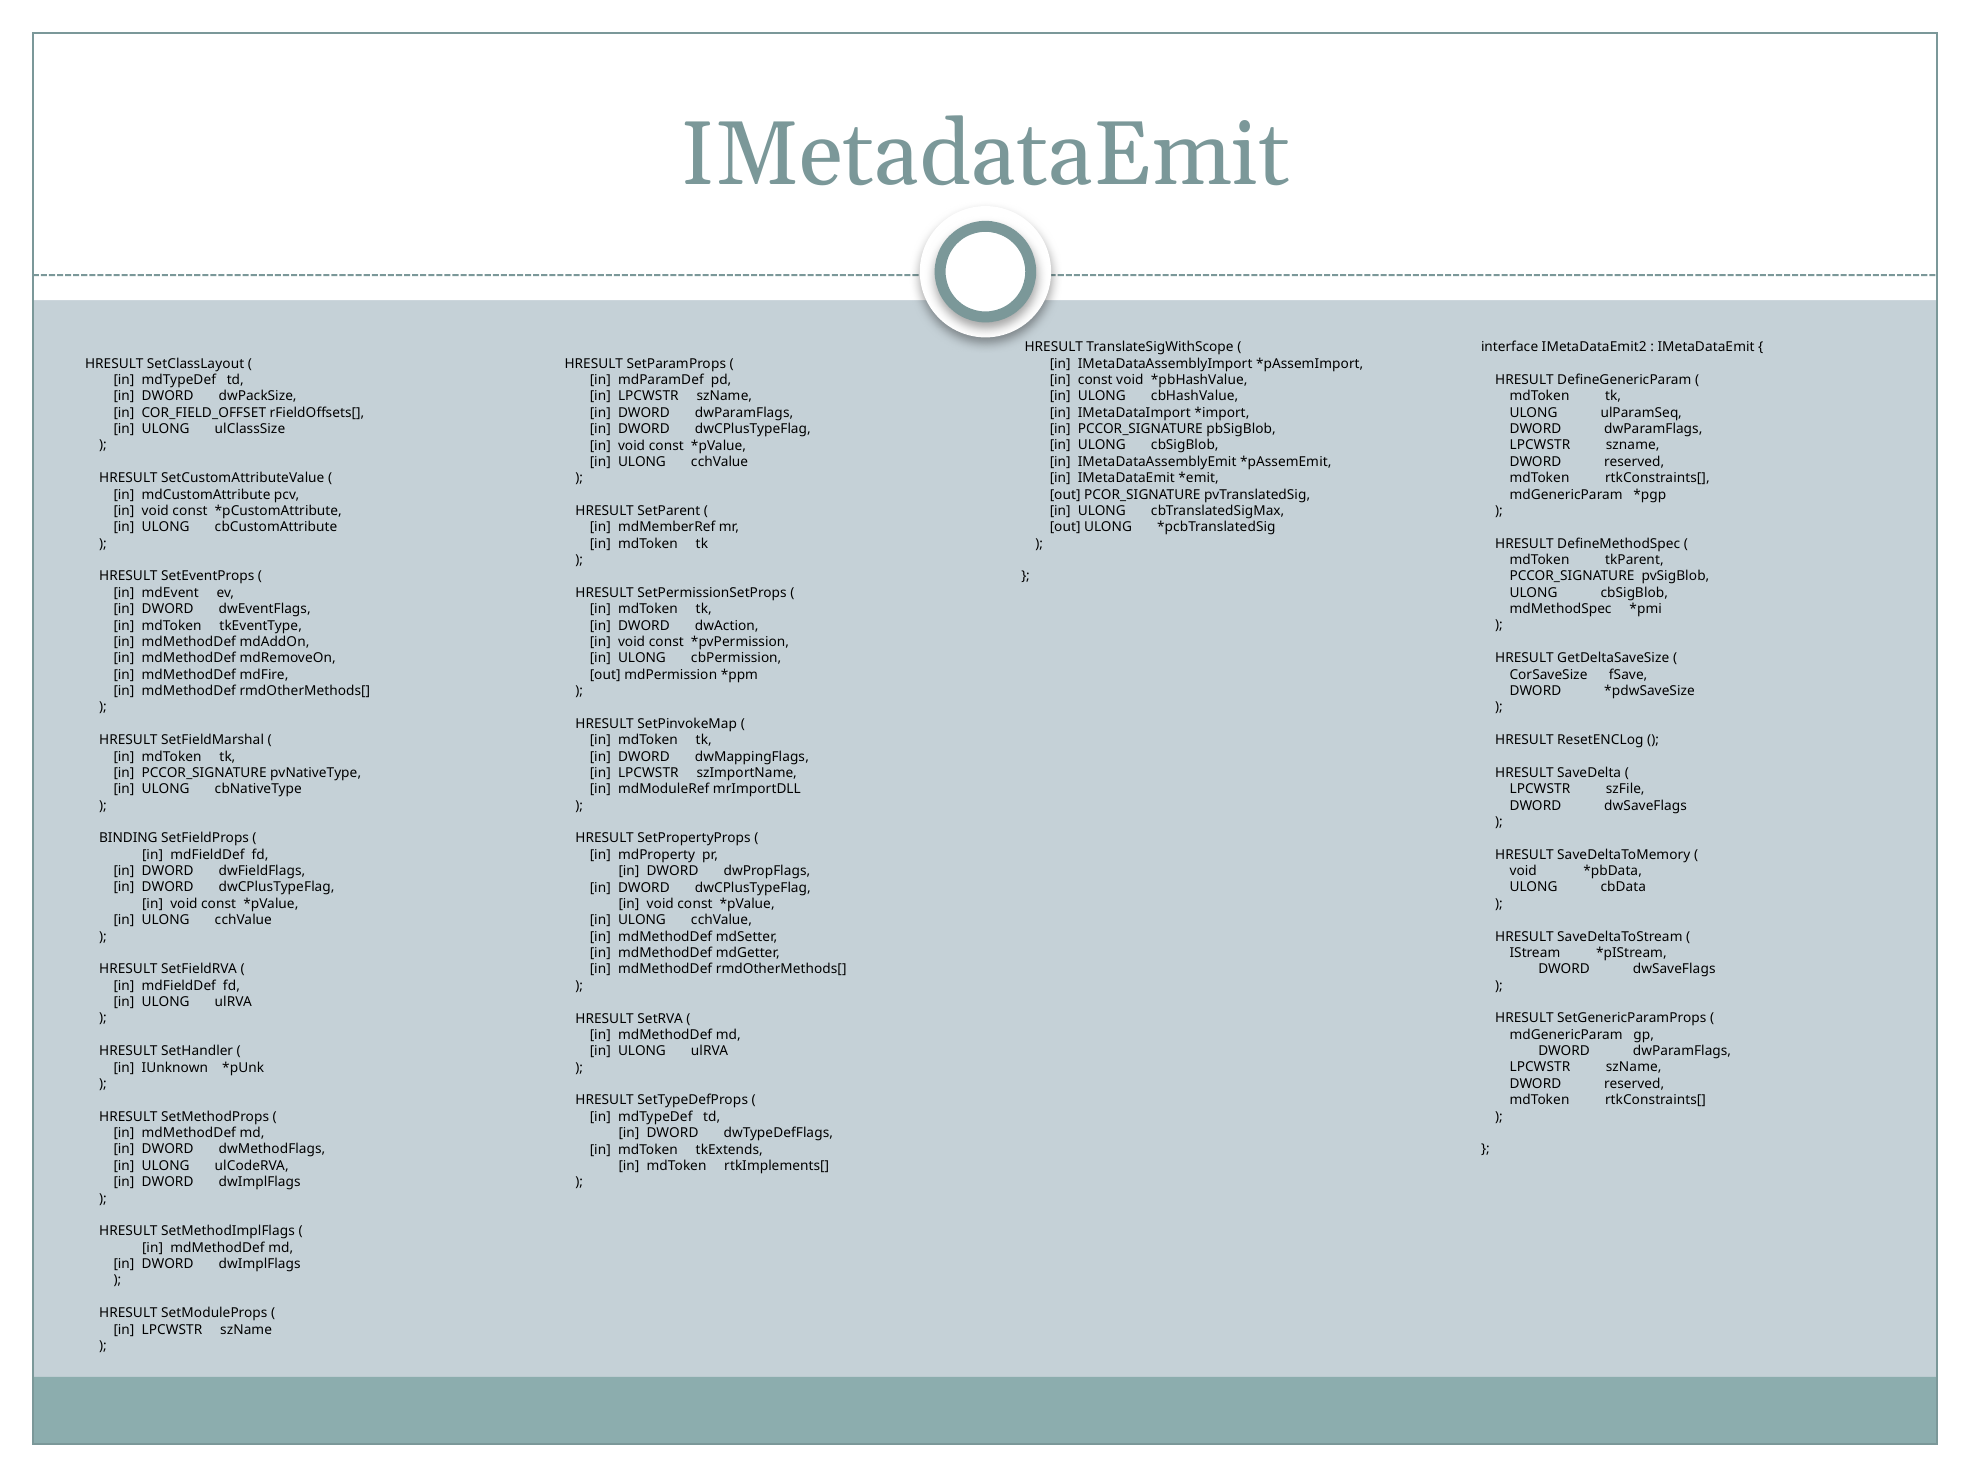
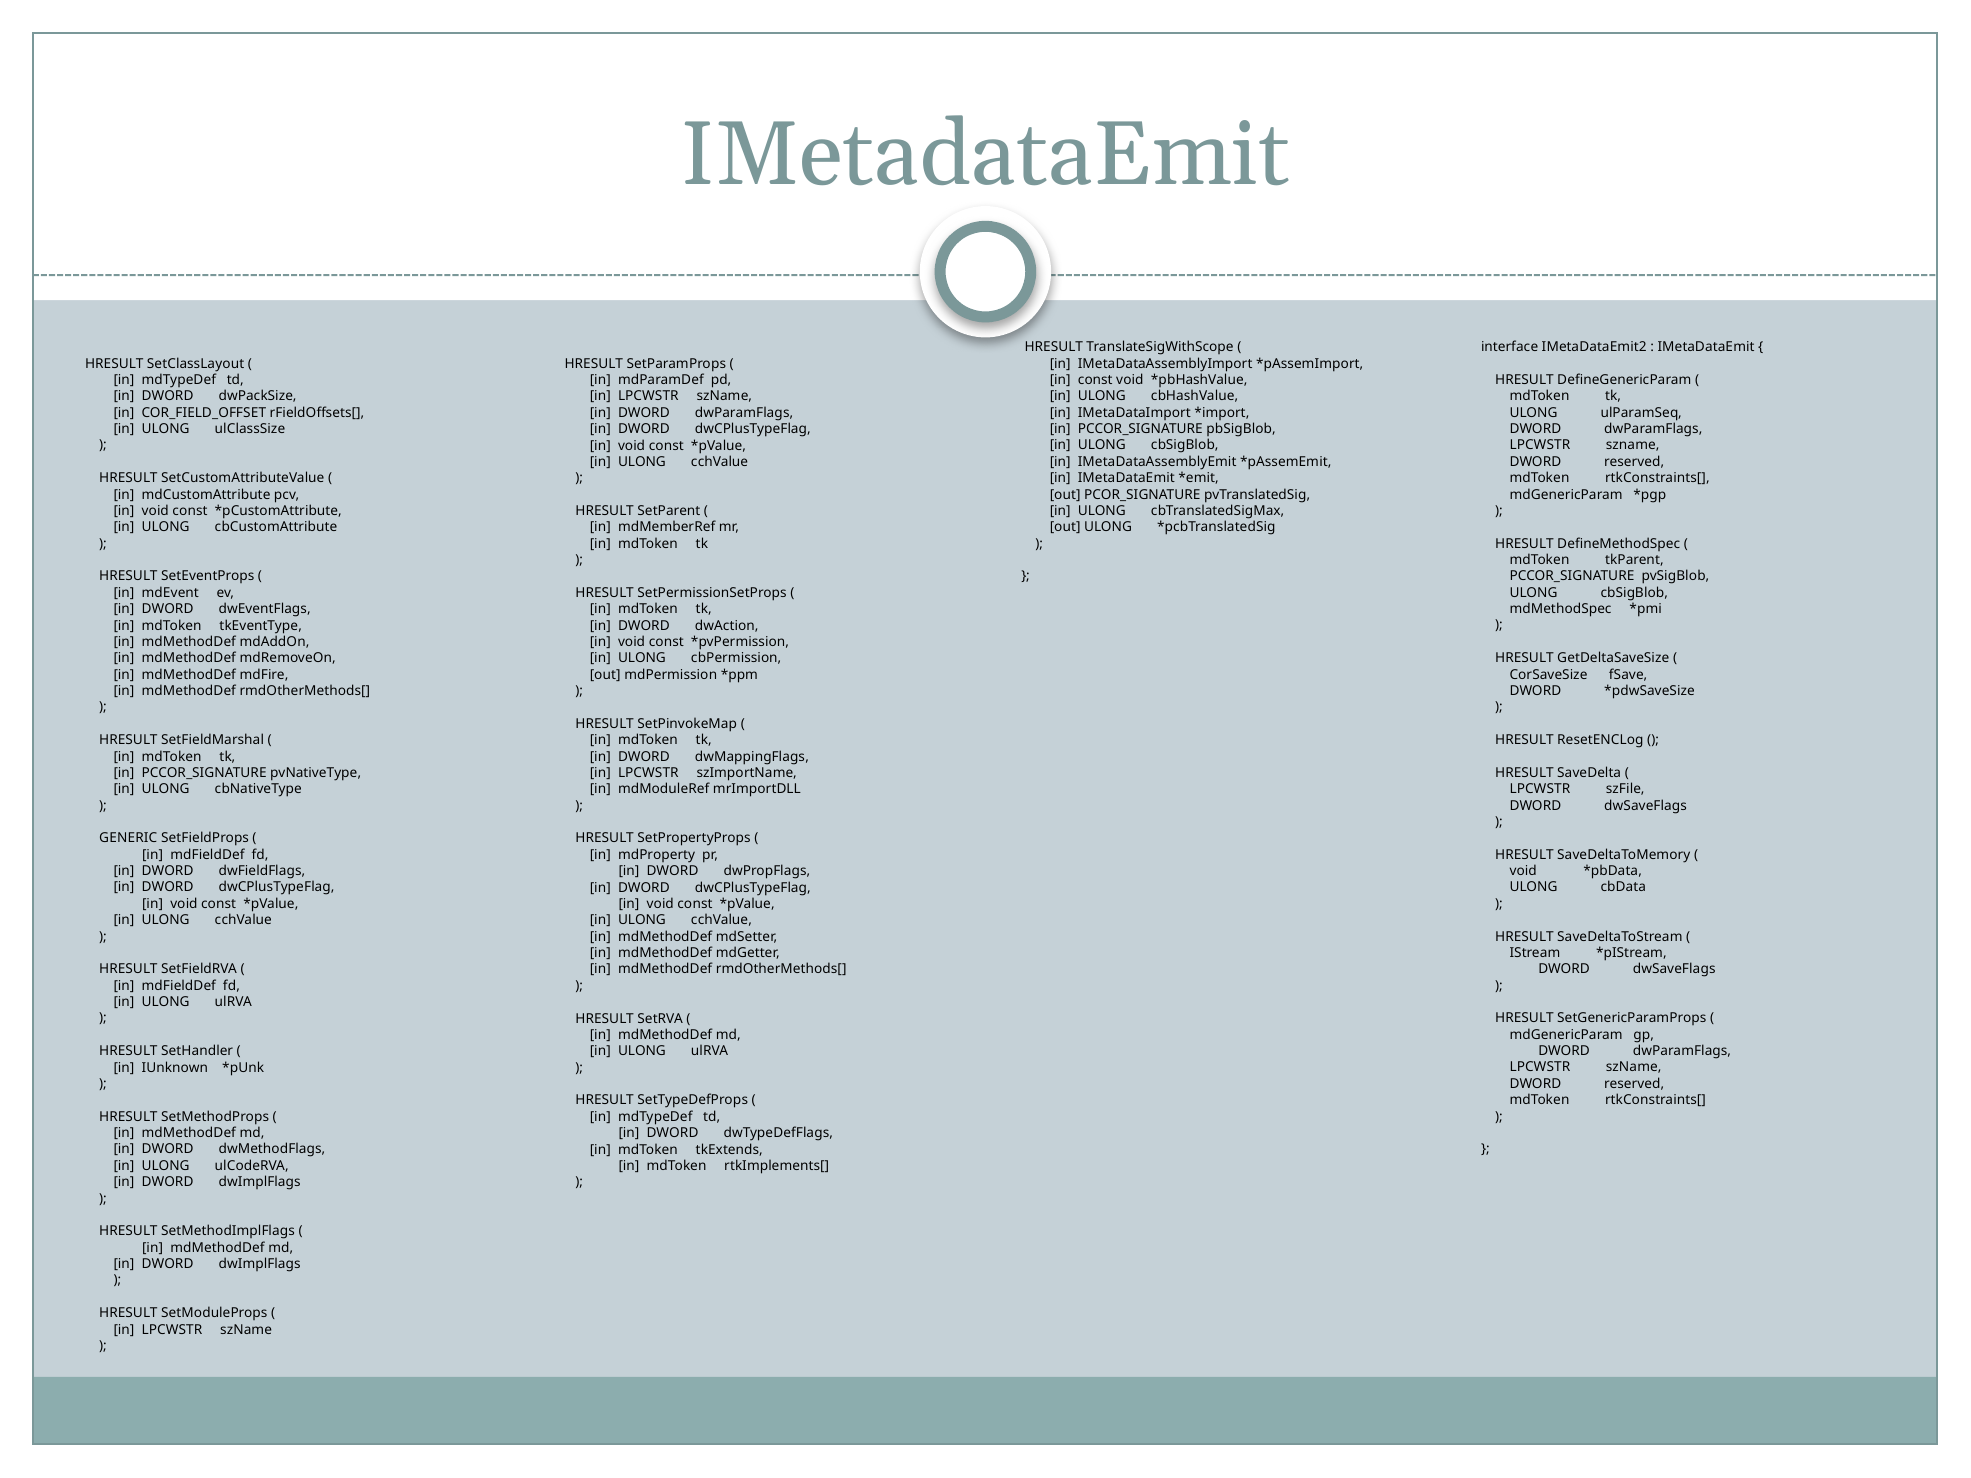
BINDING: BINDING -> GENERIC
